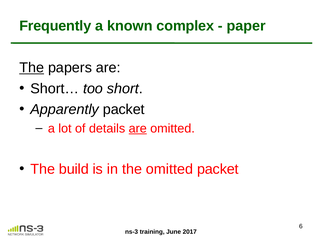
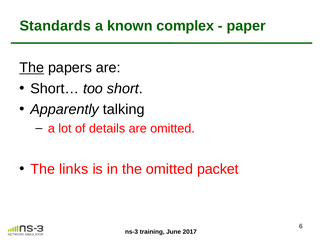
Frequently: Frequently -> Standards
Apparently packet: packet -> talking
are at (138, 129) underline: present -> none
build: build -> links
